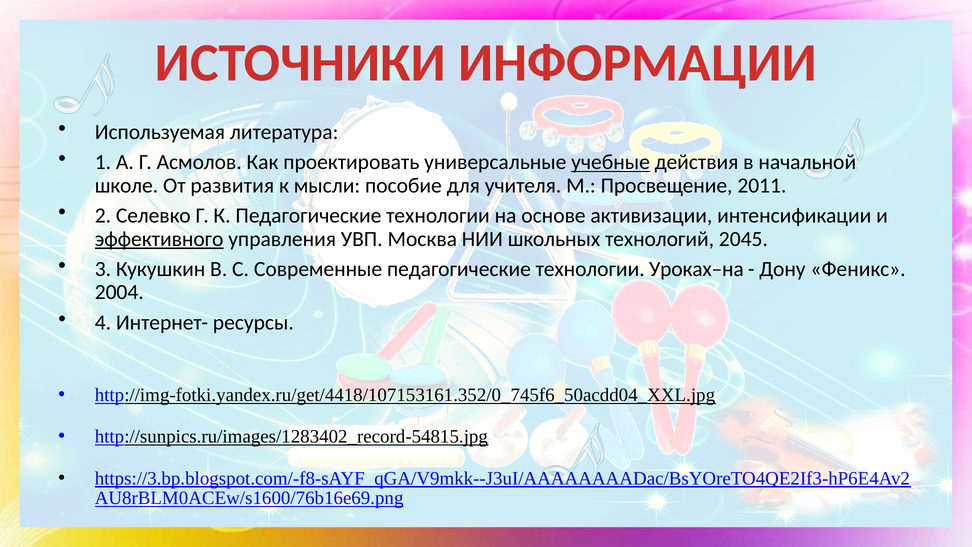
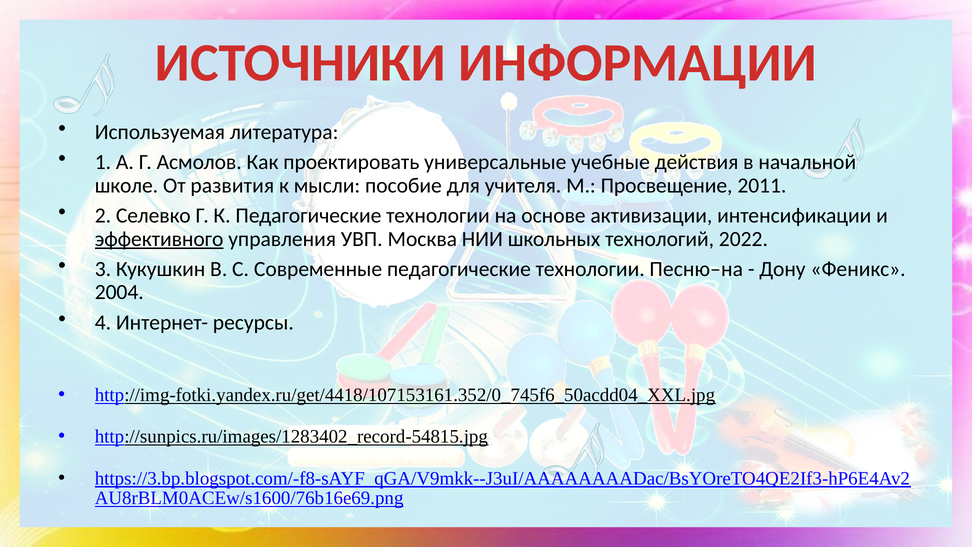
учебные underline: present -> none
2045: 2045 -> 2022
Уроках–на: Уроках–на -> Песню–на
